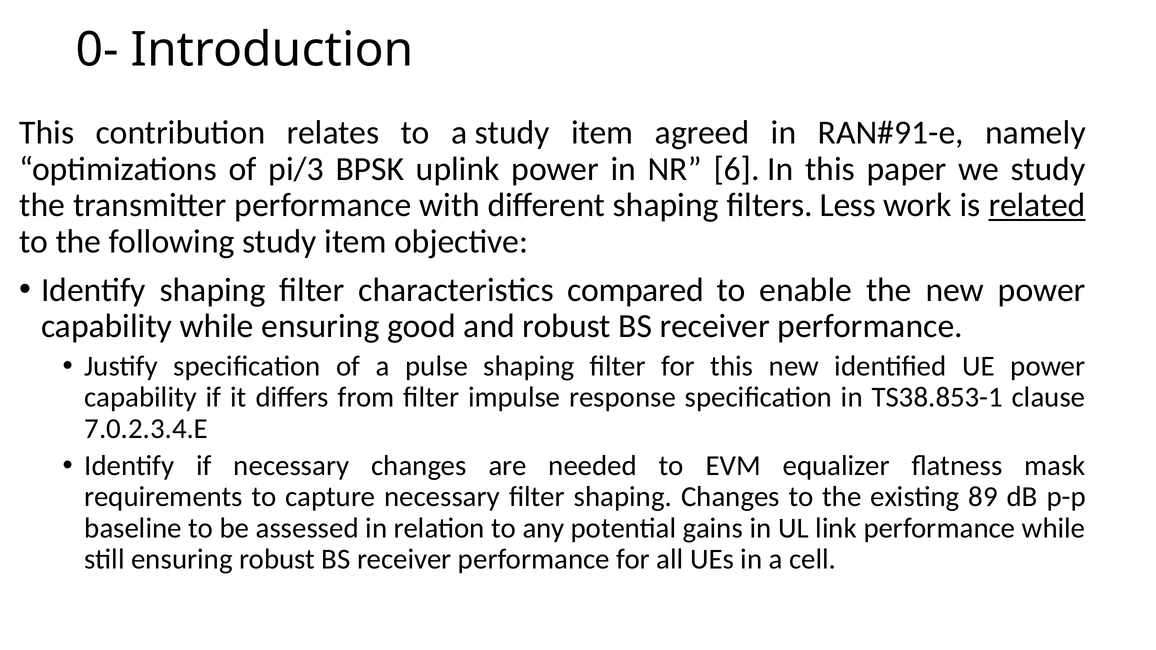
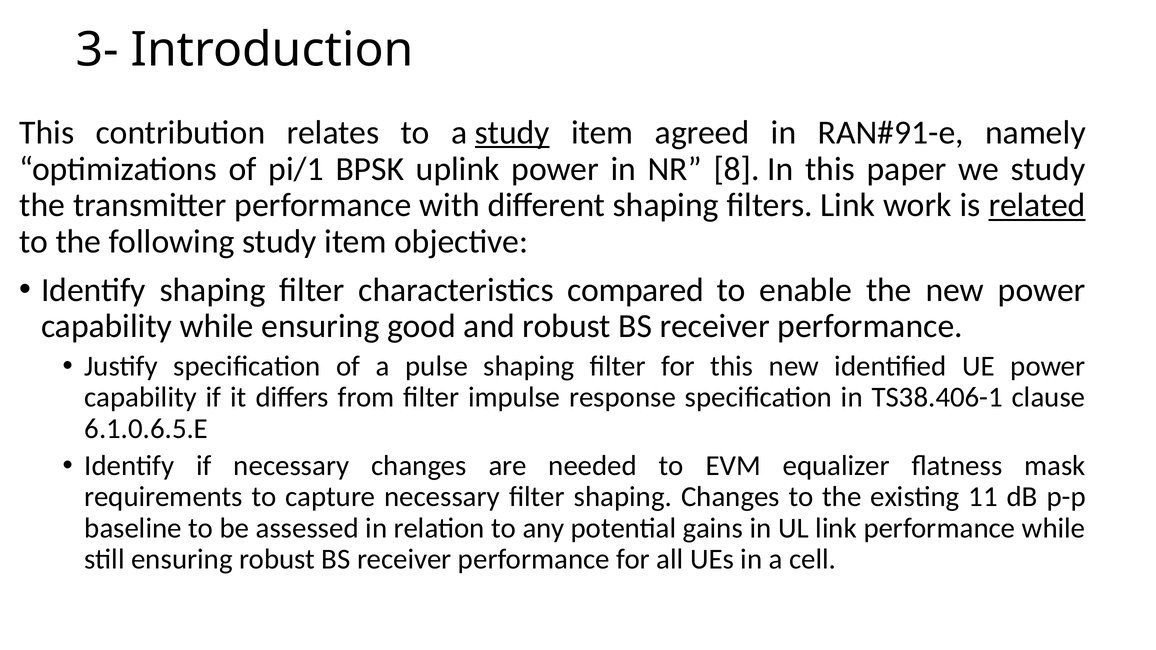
0-: 0- -> 3-
study at (512, 133) underline: none -> present
pi/3: pi/3 -> pi/1
6: 6 -> 8
filters Less: Less -> Link
TS38.853-1: TS38.853-1 -> TS38.406-1
7.0.2.3.4.E: 7.0.2.3.4.E -> 6.1.0.6.5.E
89: 89 -> 11
